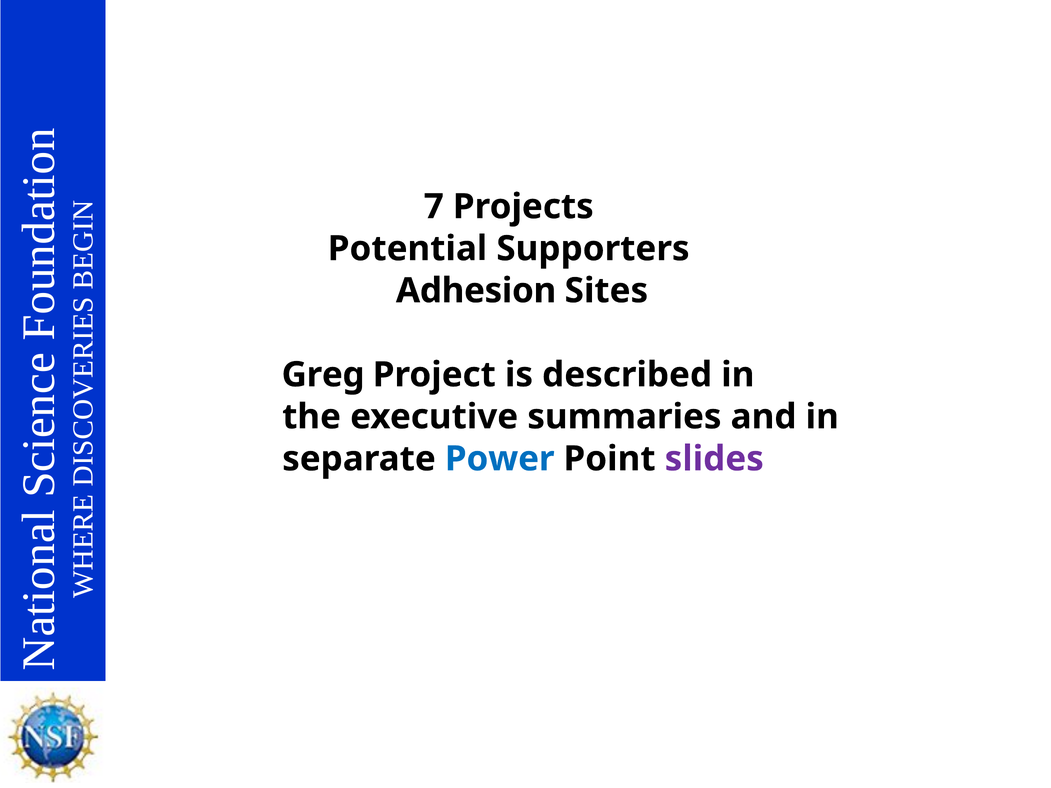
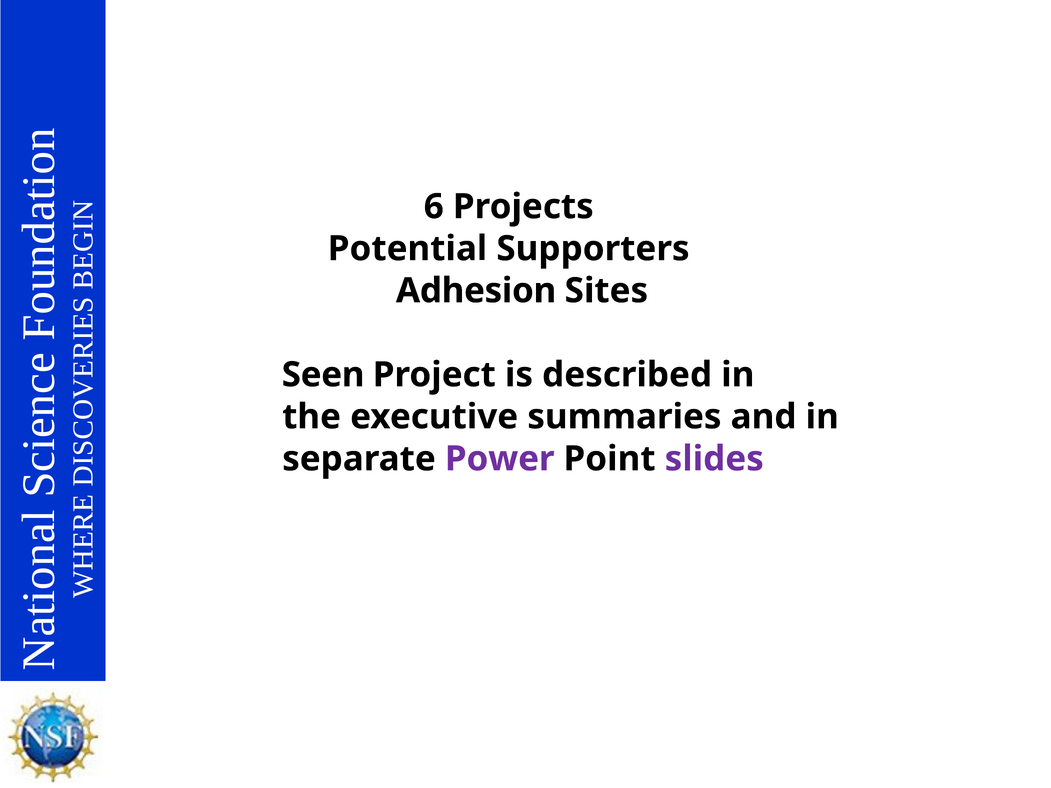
7: 7 -> 6
Greg: Greg -> Seen
Power colour: blue -> purple
